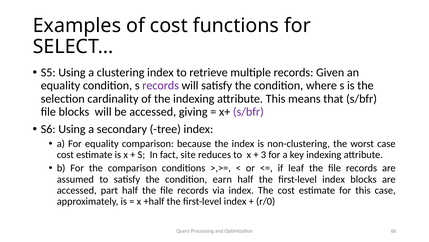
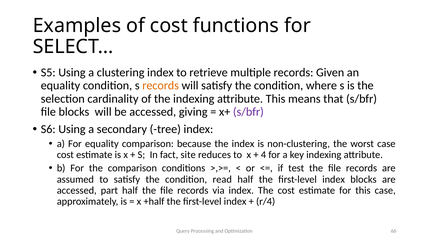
records at (161, 85) colour: purple -> orange
3: 3 -> 4
leaf: leaf -> test
earn: earn -> read
r/0: r/0 -> r/4
